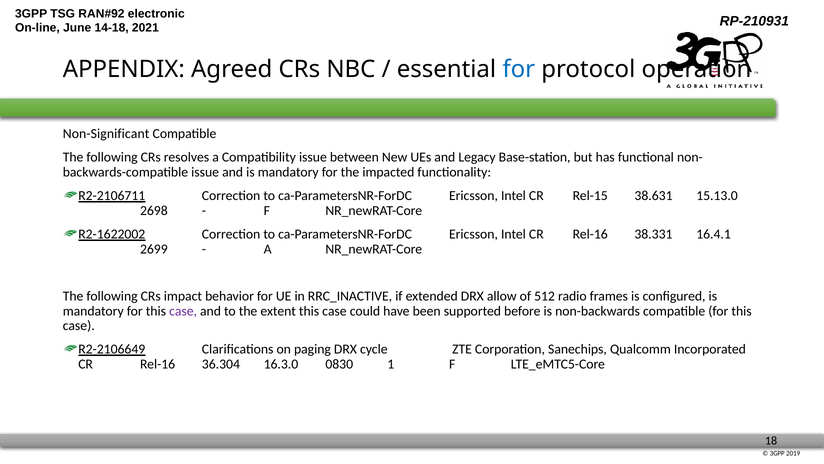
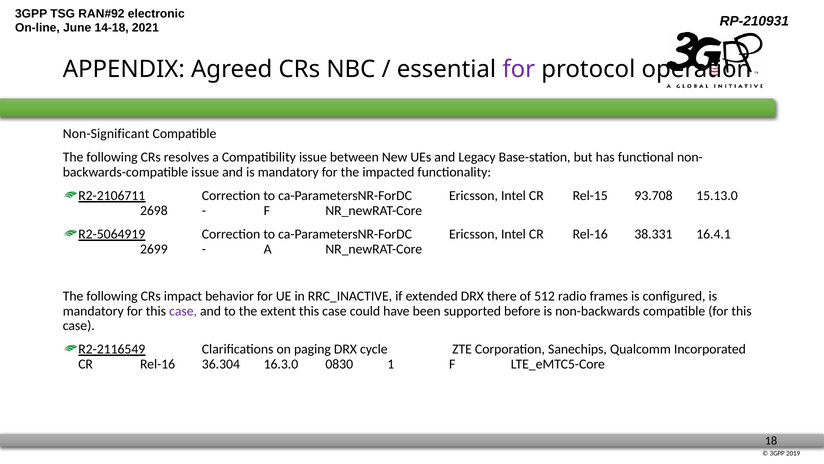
for at (519, 69) colour: blue -> purple
38.631: 38.631 -> 93.708
R2-1622002: R2-1622002 -> R2-5064919
allow: allow -> there
R2-2106649: R2-2106649 -> R2-2116549
